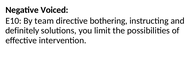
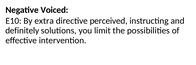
team: team -> extra
bothering: bothering -> perceived
